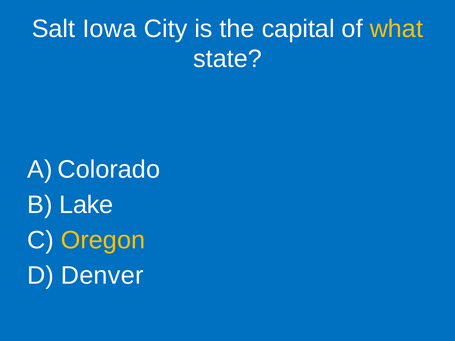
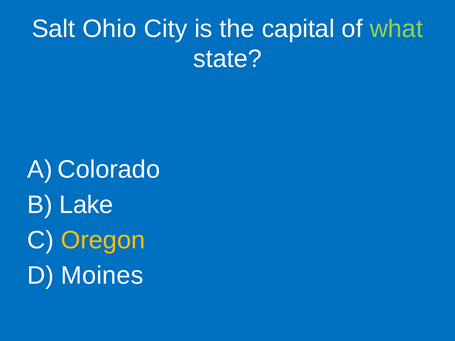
Iowa: Iowa -> Ohio
what colour: yellow -> light green
Denver: Denver -> Moines
